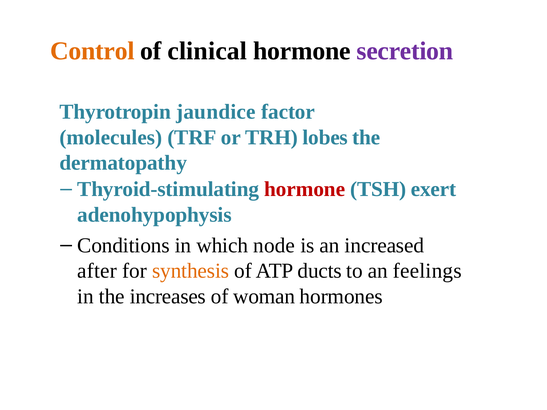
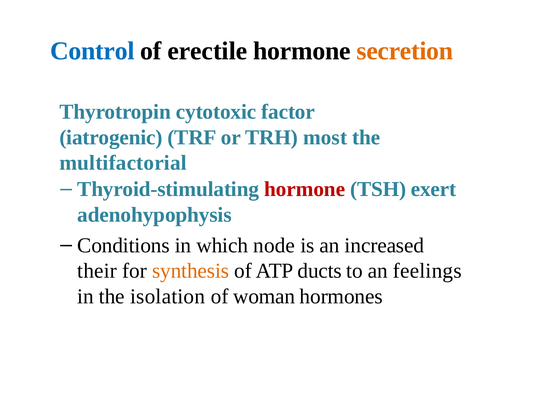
Control colour: orange -> blue
clinical: clinical -> erectile
secretion colour: purple -> orange
jaundice: jaundice -> cytotoxic
molecules: molecules -> iatrogenic
lobes: lobes -> most
dermatopathy: dermatopathy -> multifactorial
after: after -> their
increases: increases -> isolation
